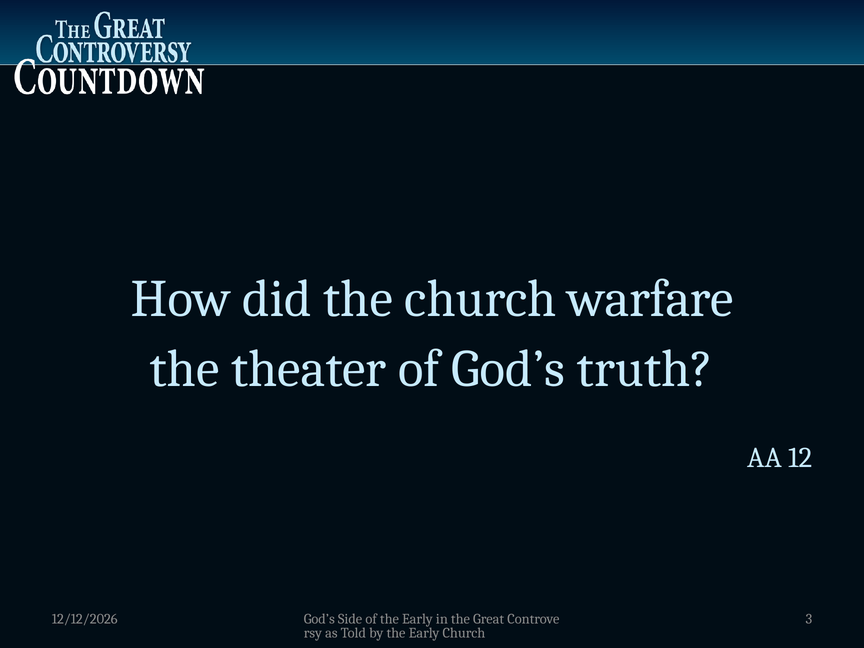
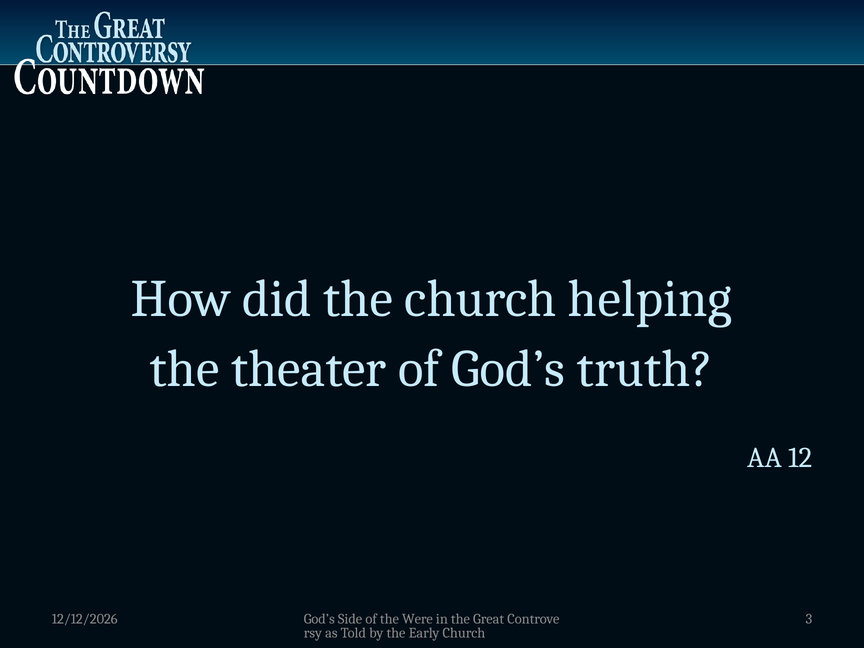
warfare: warfare -> helping
of the Early: Early -> Were
